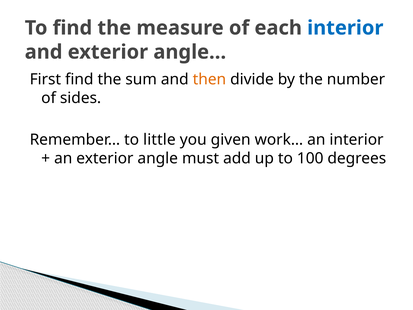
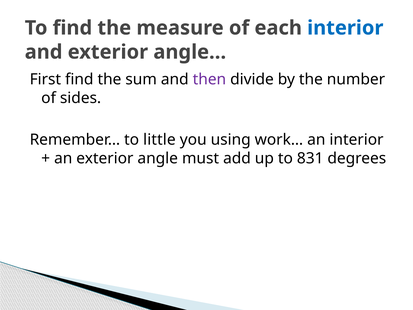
then colour: orange -> purple
given: given -> using
100: 100 -> 831
